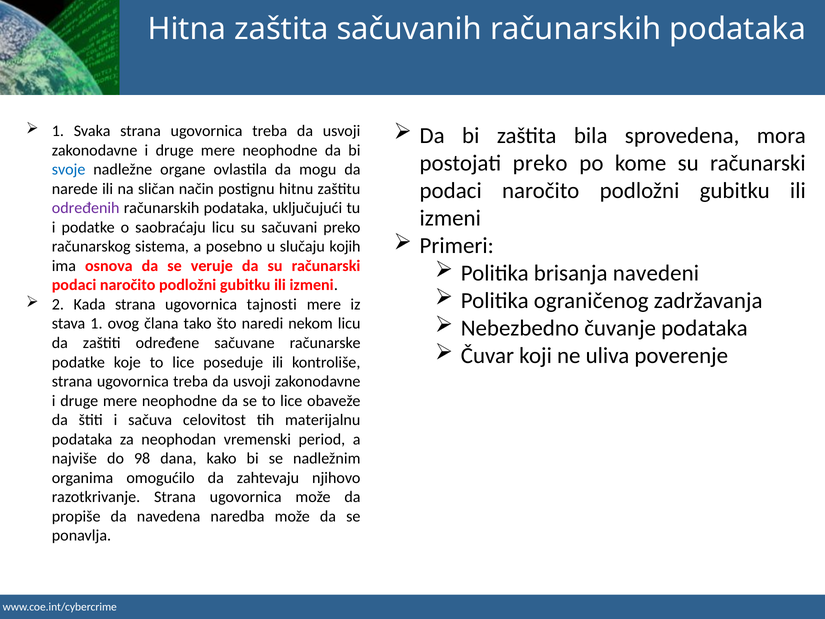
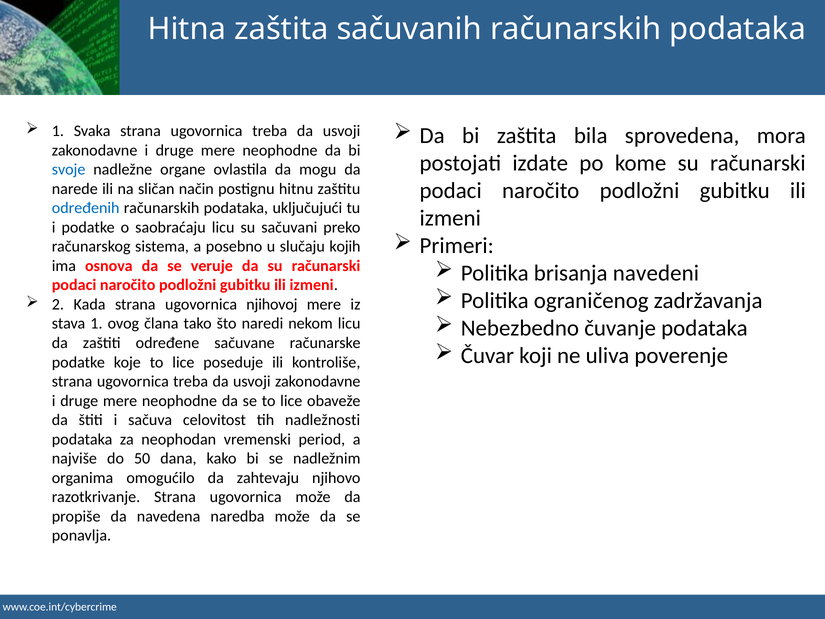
postojati preko: preko -> izdate
određenih colour: purple -> blue
tajnosti: tajnosti -> njihovoj
materijalnu: materijalnu -> nadležnosti
98: 98 -> 50
